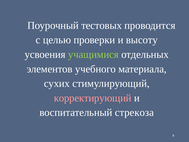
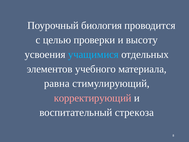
тестовых: тестовых -> биология
учащимися colour: light green -> light blue
сухих: сухих -> равна
